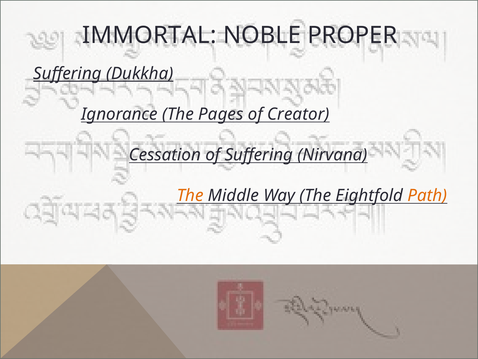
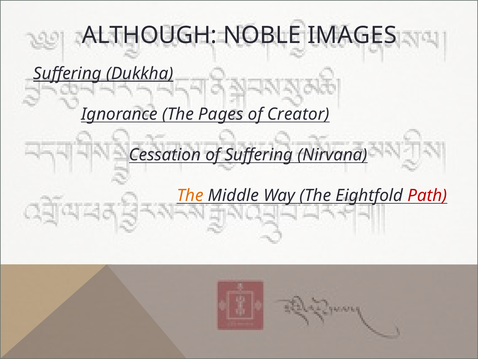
IMMORTAL: IMMORTAL -> ALTHOUGH
PROPER: PROPER -> IMAGES
Path colour: orange -> red
